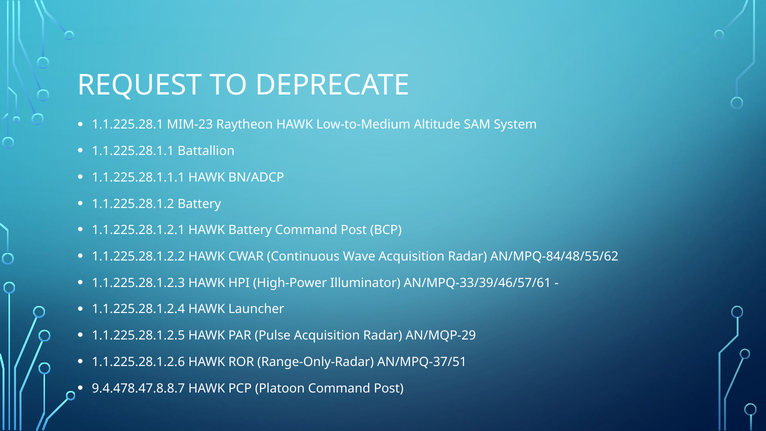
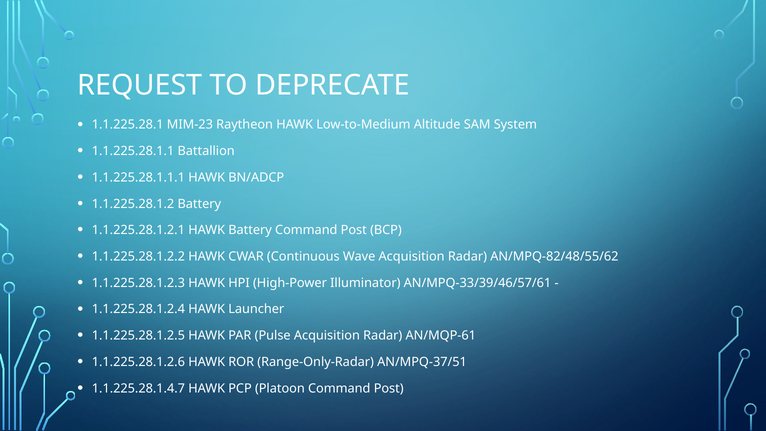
AN/MPQ-84/48/55/62: AN/MPQ-84/48/55/62 -> AN/MPQ-82/48/55/62
AN/MQP-29: AN/MQP-29 -> AN/MQP-61
9.4.478.47.8.8.7: 9.4.478.47.8.8.7 -> 1.1.225.28.1.4.7
